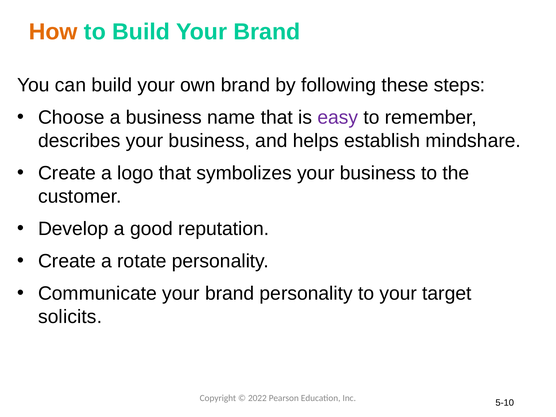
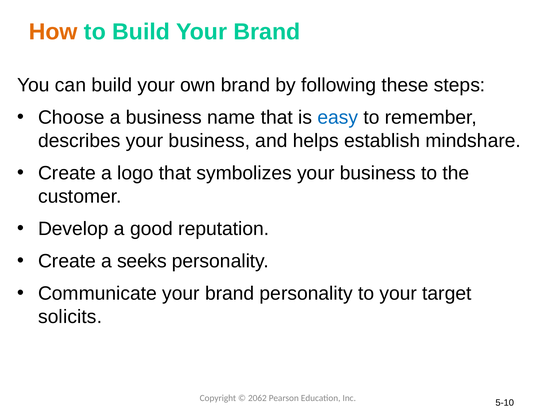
easy colour: purple -> blue
rotate: rotate -> seeks
2022: 2022 -> 2062
